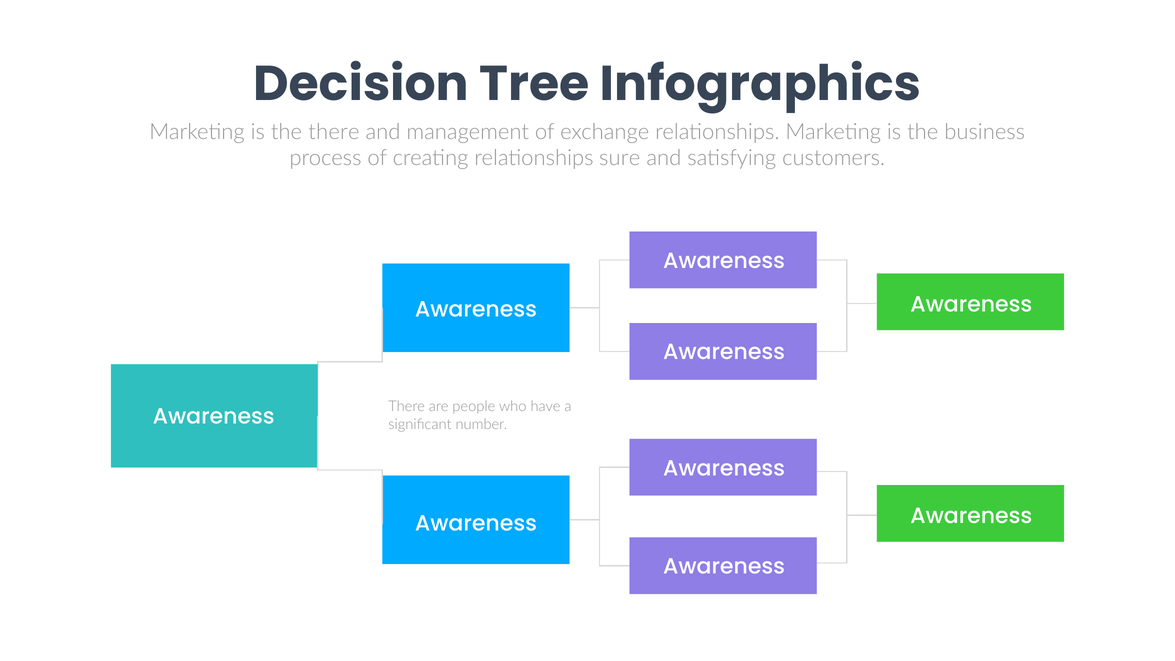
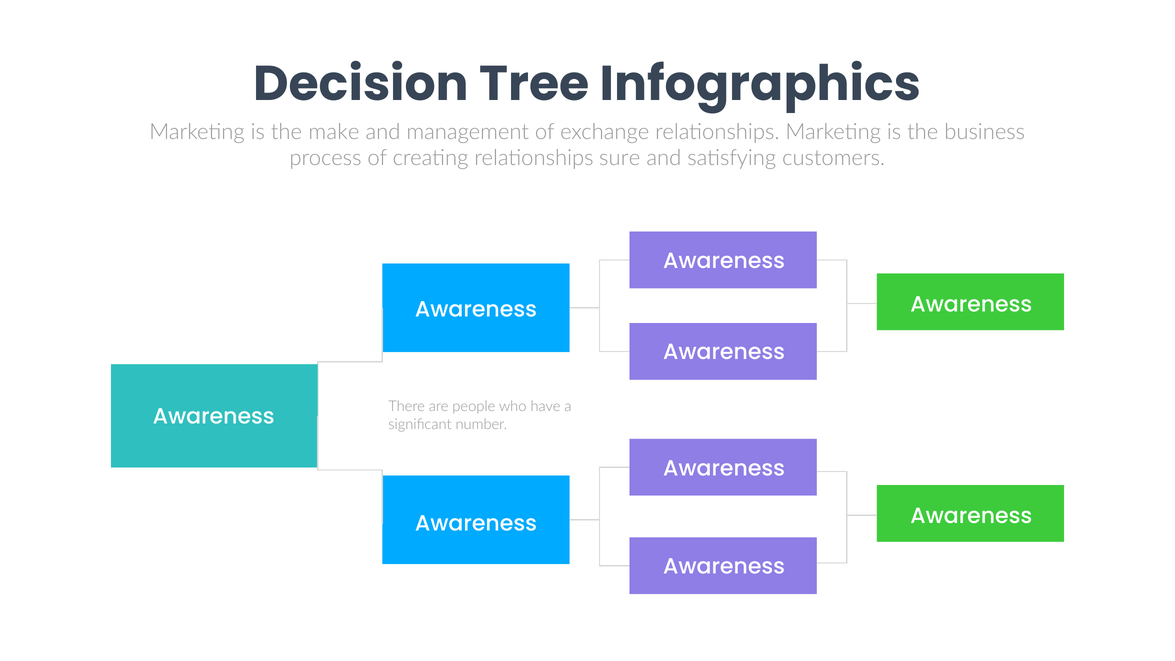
the there: there -> make
